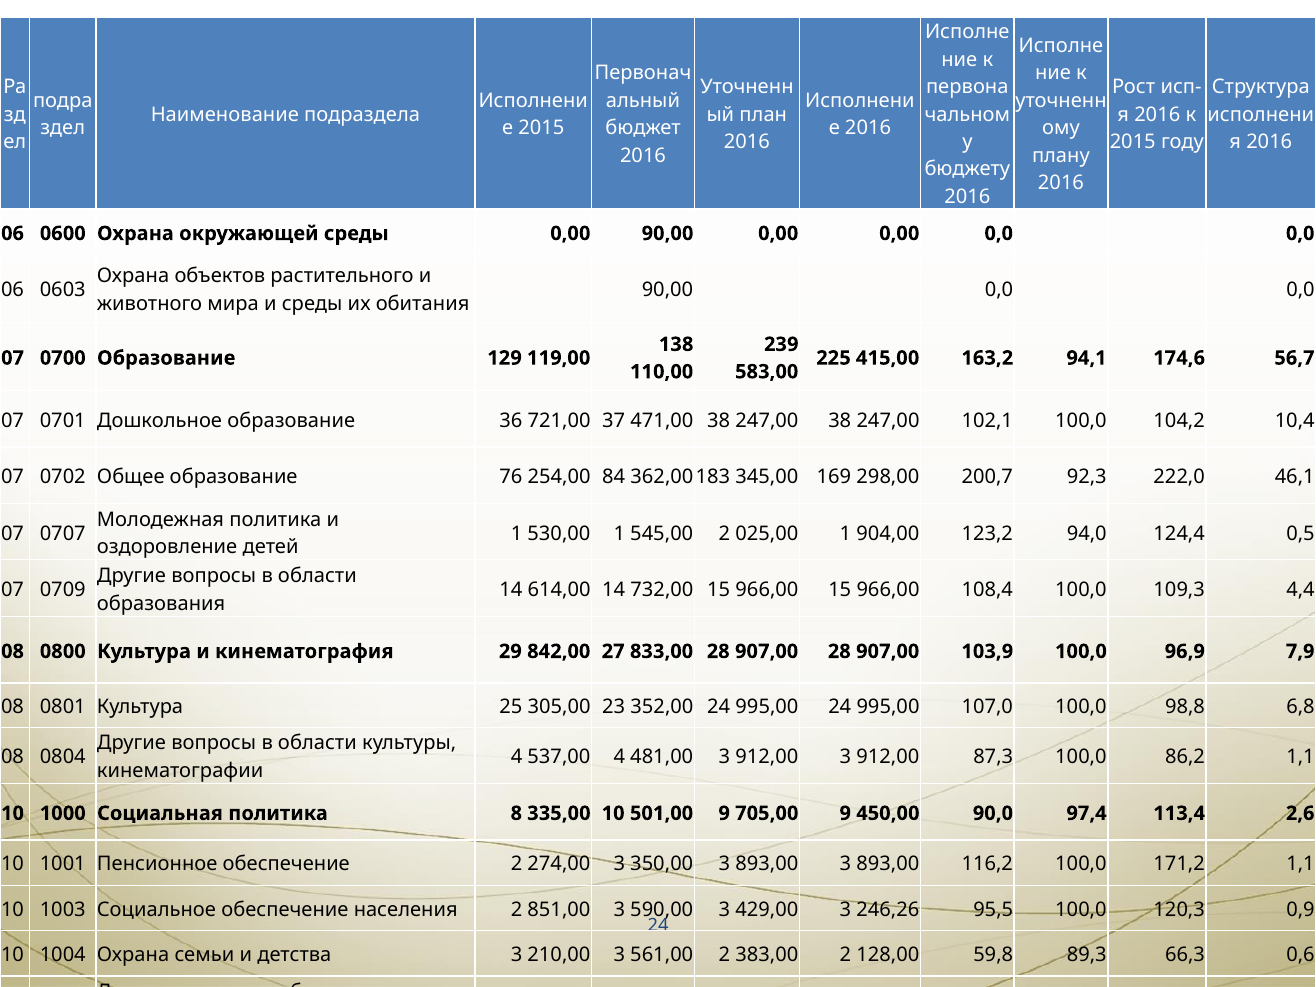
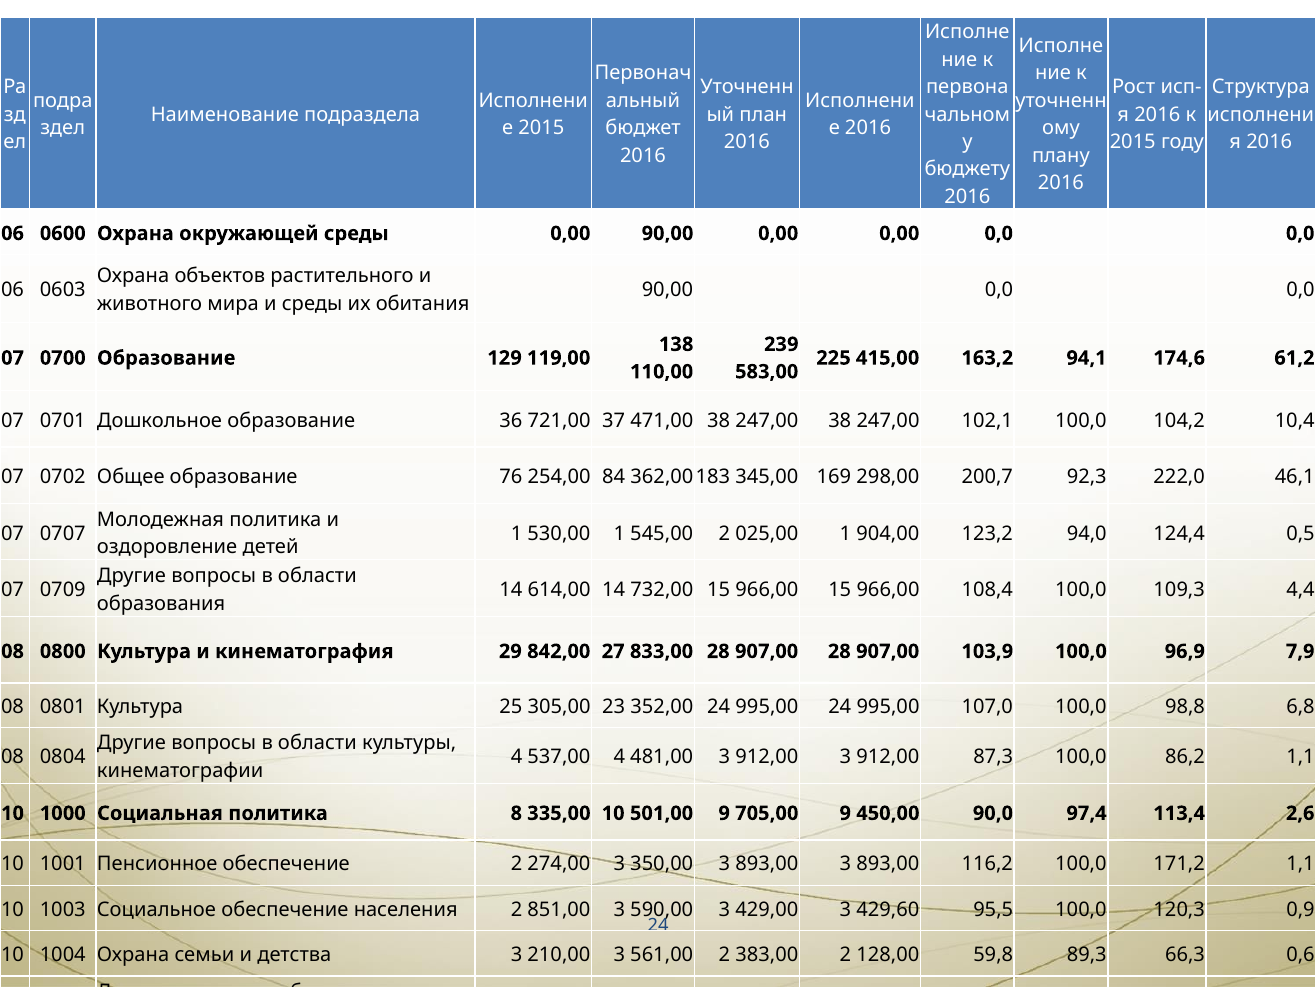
56,7: 56,7 -> 61,2
246,26: 246,26 -> 429,60
